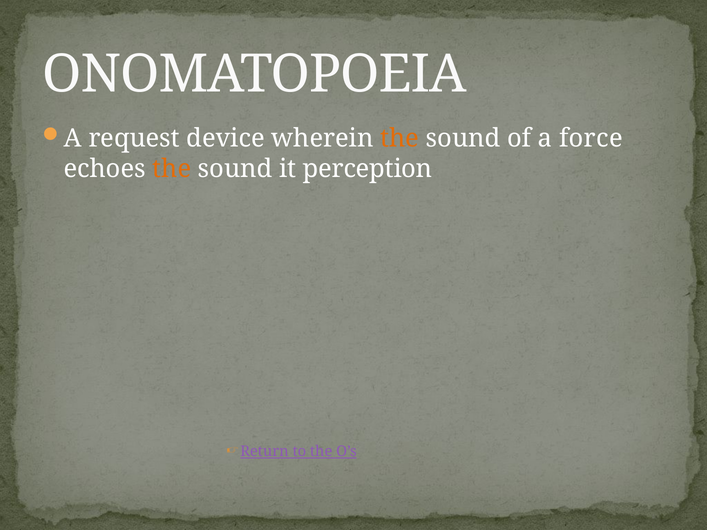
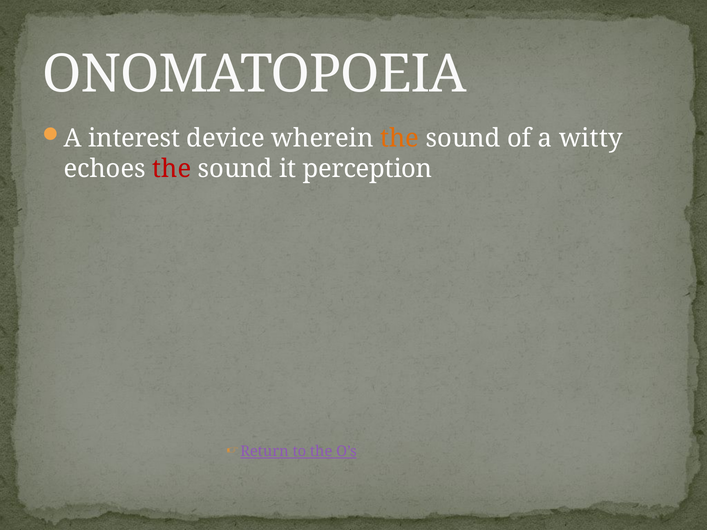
request: request -> interest
force: force -> witty
the at (172, 169) colour: orange -> red
